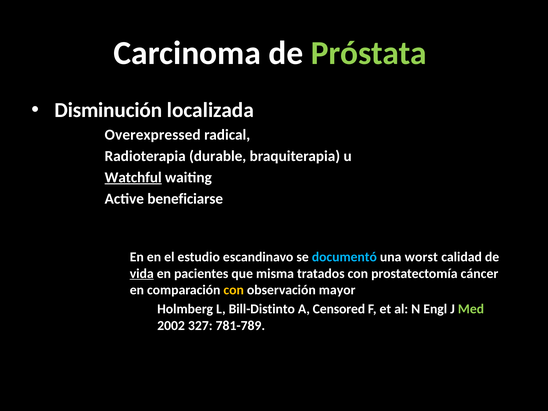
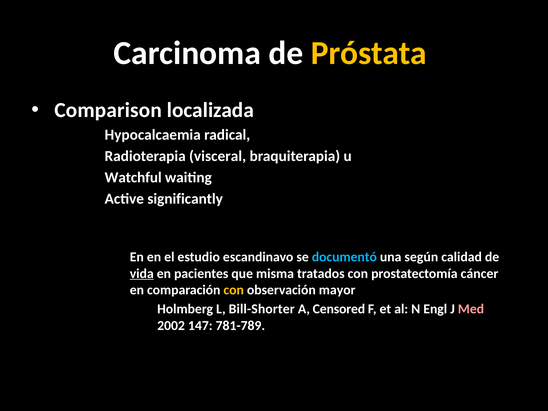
Próstata colour: light green -> yellow
Disminución: Disminución -> Comparison
Overexpressed: Overexpressed -> Hypocalcaemia
durable: durable -> visceral
Watchful underline: present -> none
beneficiarse: beneficiarse -> significantly
worst: worst -> según
Bill-Distinto: Bill-Distinto -> Bill-Shorter
Med colour: light green -> pink
327: 327 -> 147
